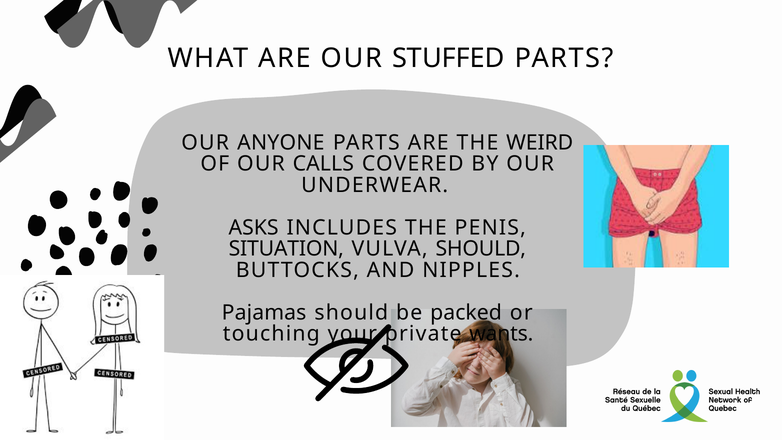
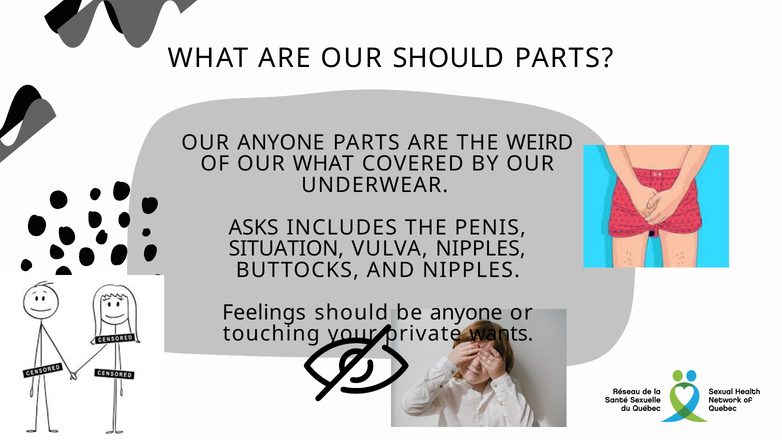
OUR STUFFED: STUFFED -> SHOULD
OUR CALLS: CALLS -> WHAT
VULVA SHOULD: SHOULD -> NIPPLES
Pajamas: Pajamas -> Feelings
be packed: packed -> anyone
